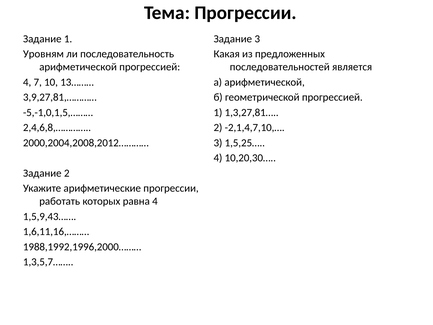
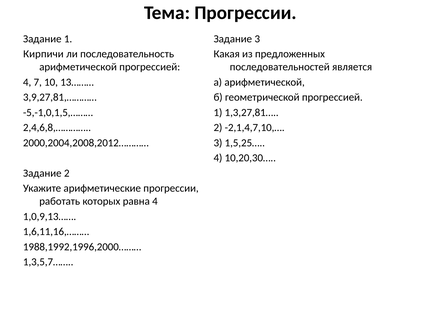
Уровням: Уровням -> Кирпичи
1,5,9,43……: 1,5,9,43…… -> 1,0,9,13……
